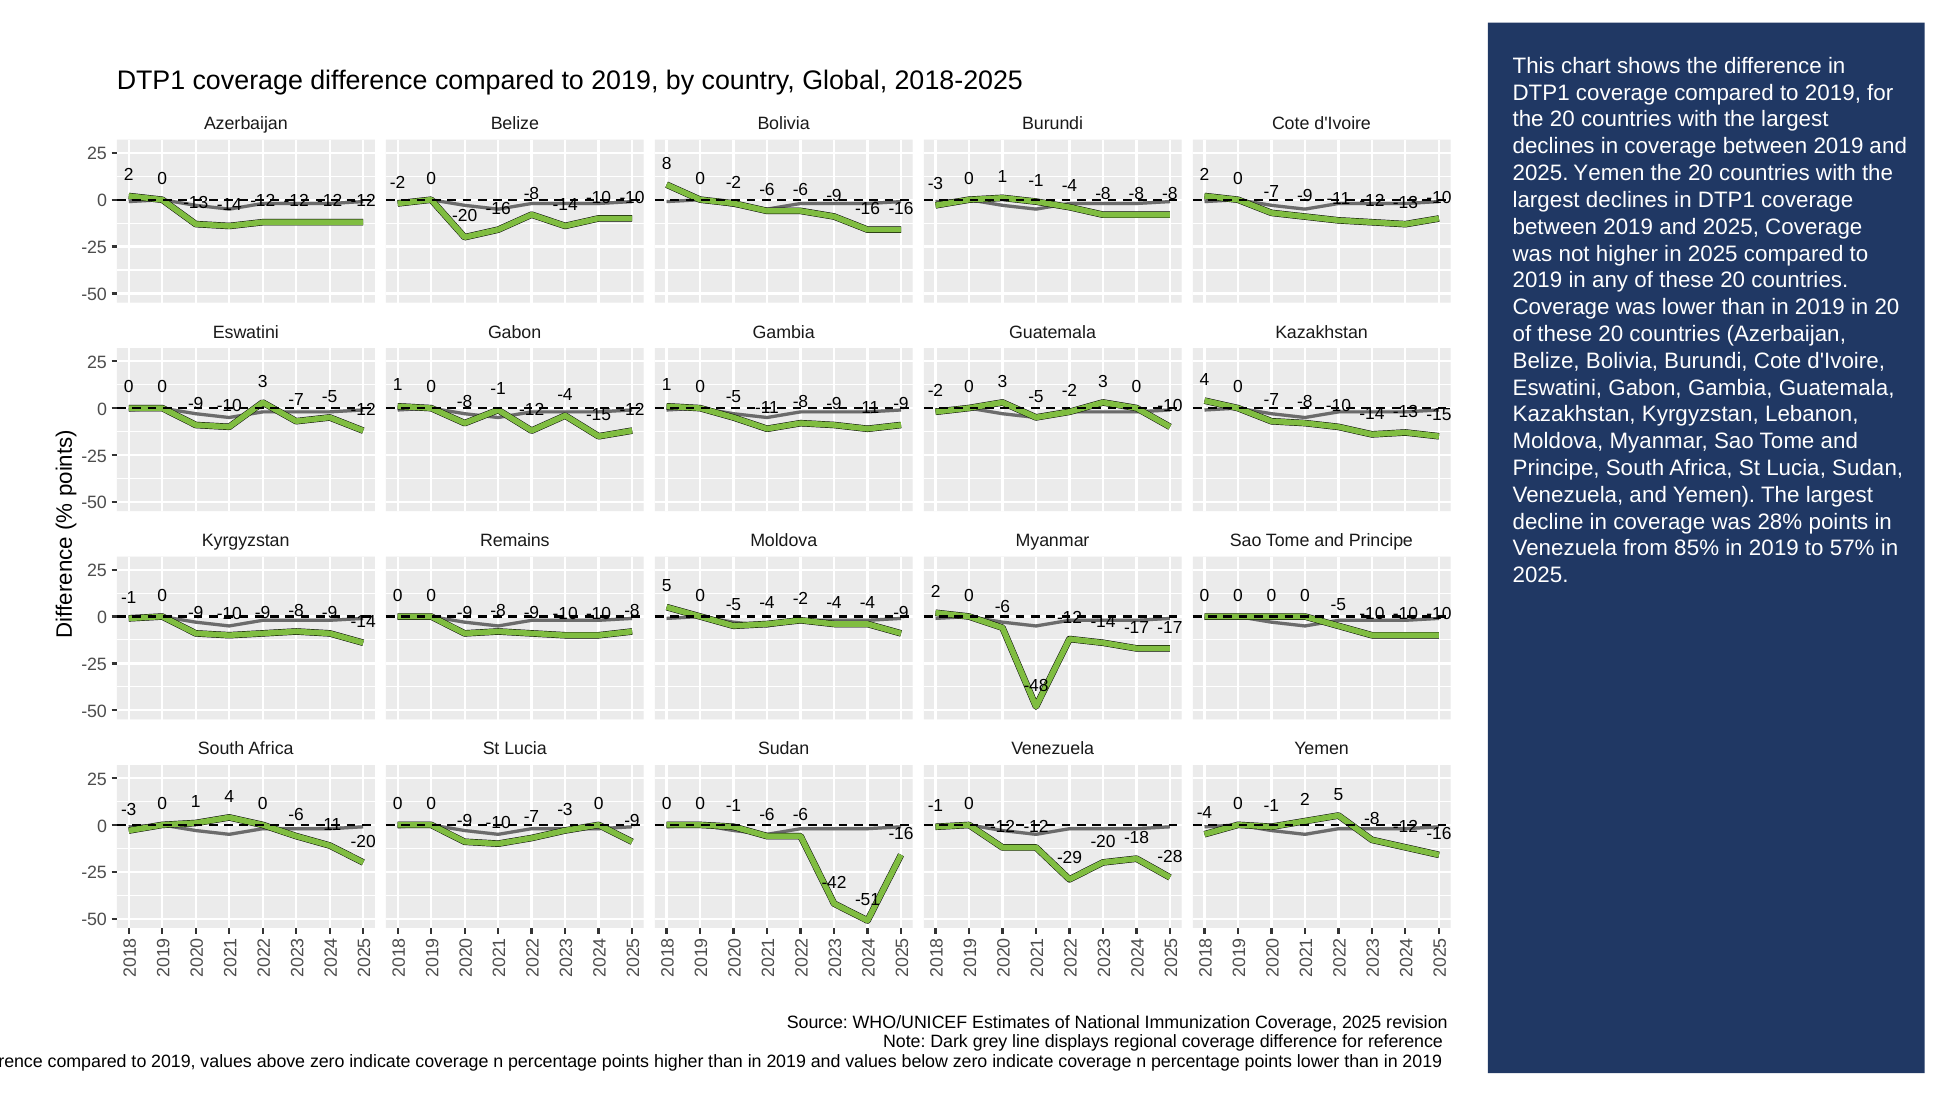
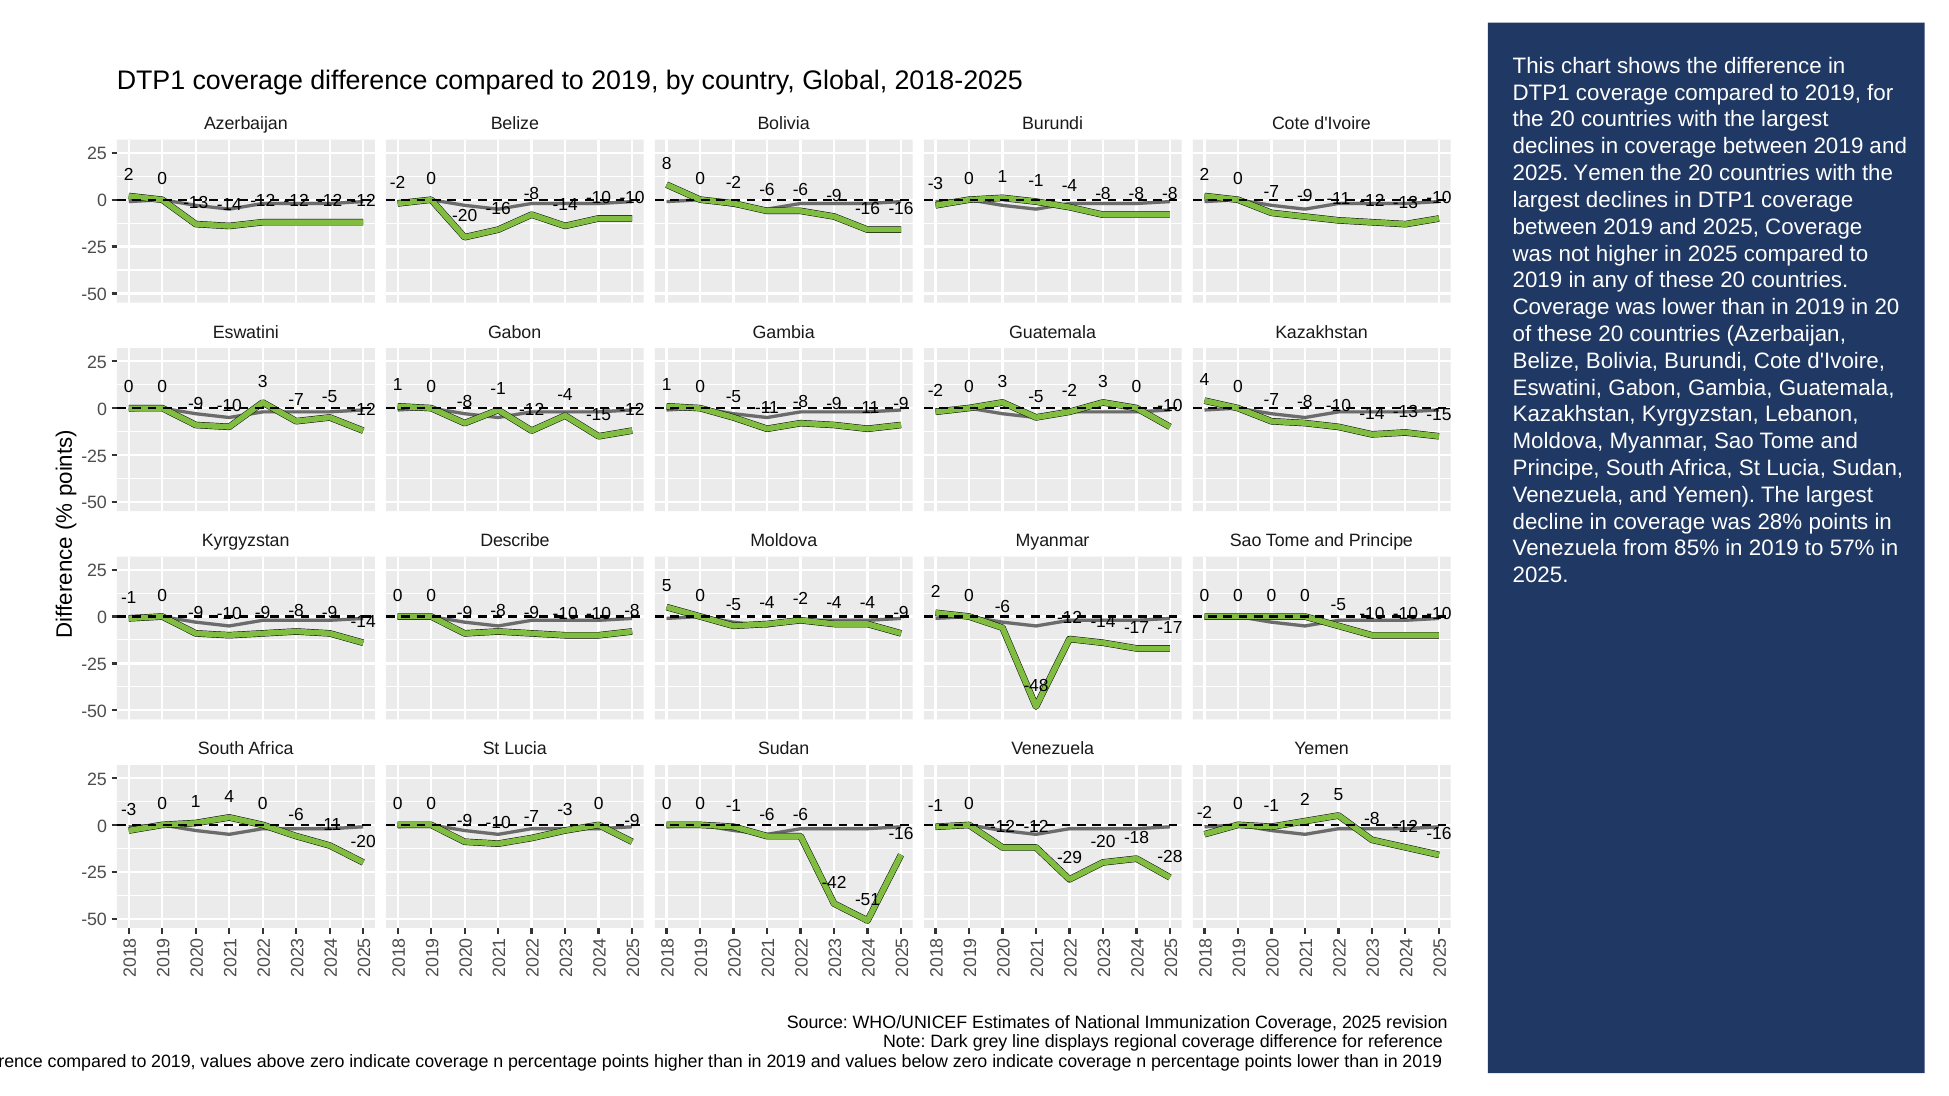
Remains: Remains -> Describe
-4 at (1204, 813): -4 -> -2
